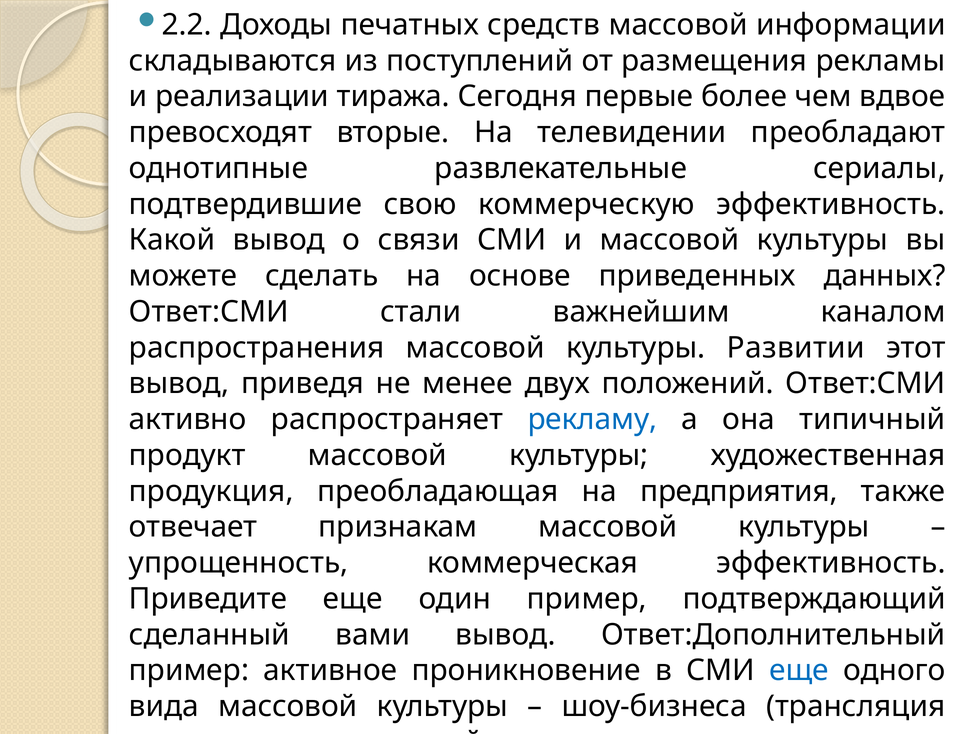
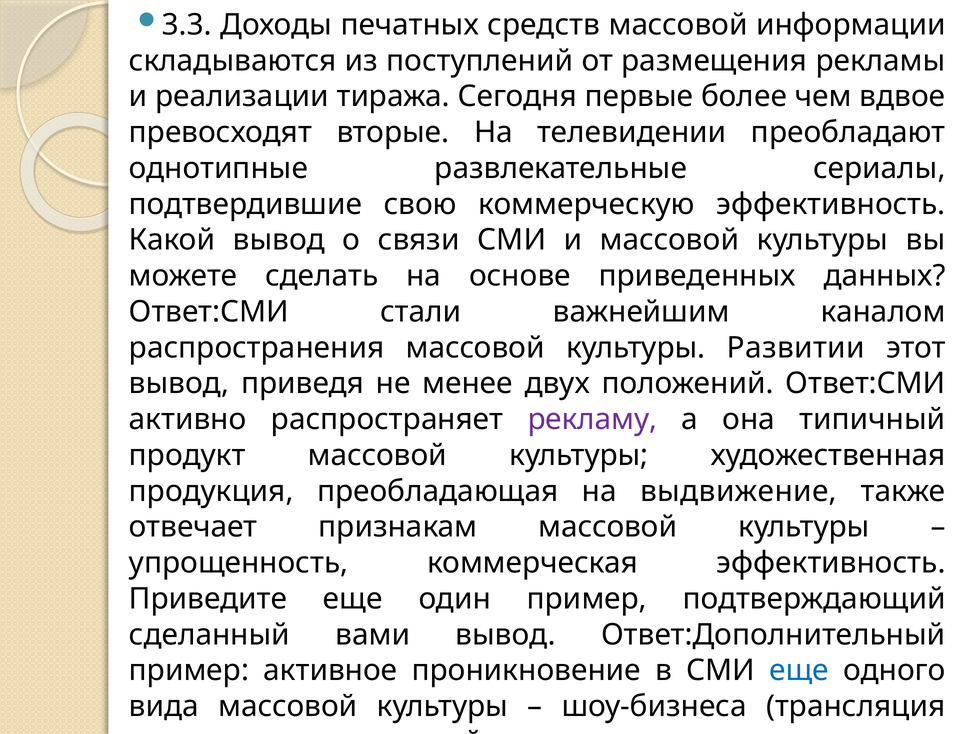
2.2: 2.2 -> 3.3
рекламу colour: blue -> purple
предприятия: предприятия -> выдвижение
